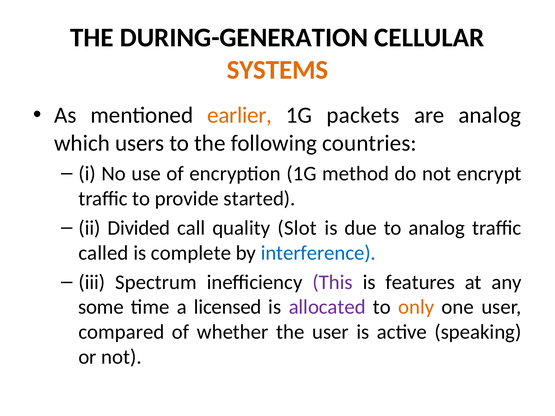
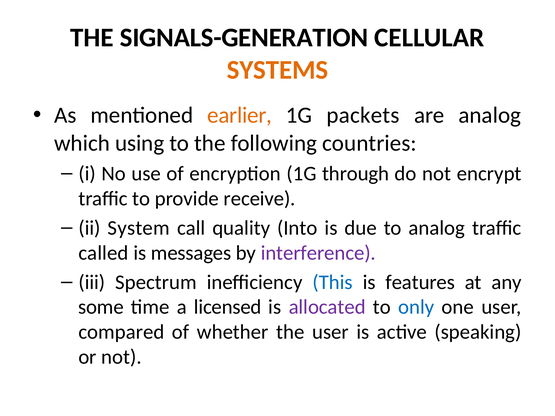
DURING-GENERATION: DURING-GENERATION -> SIGNALS-GENERATION
users: users -> using
method: method -> through
started: started -> receive
Divided: Divided -> System
Slot: Slot -> Into
complete: complete -> messages
interference colour: blue -> purple
This colour: purple -> blue
only colour: orange -> blue
